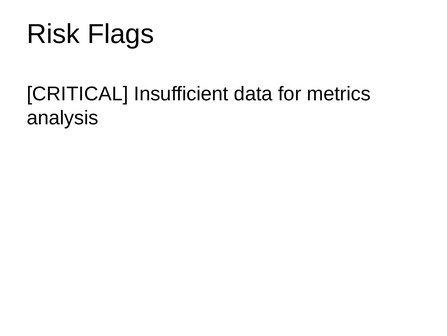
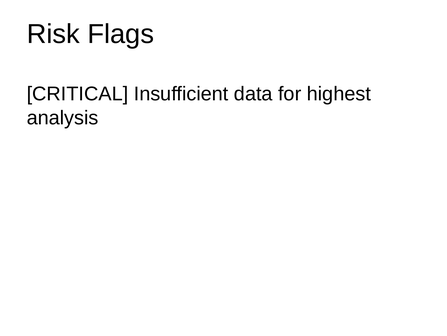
metrics: metrics -> highest
